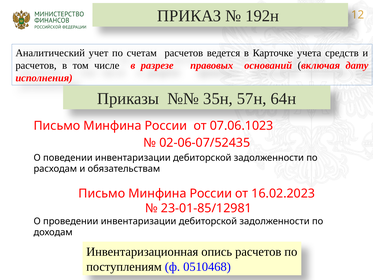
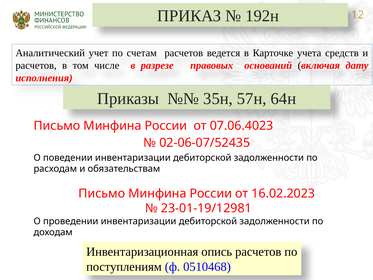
07.06.1023: 07.06.1023 -> 07.06.4023
23-01-85/12981: 23-01-85/12981 -> 23-01-19/12981
